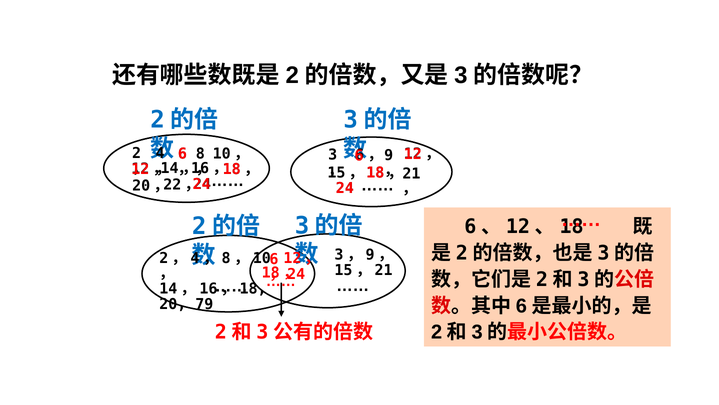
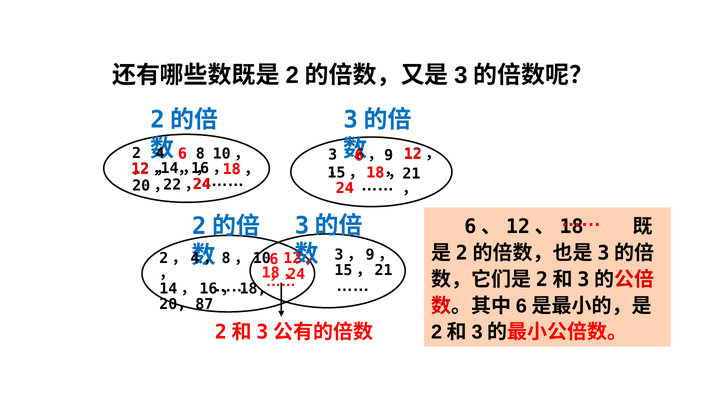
79: 79 -> 87
